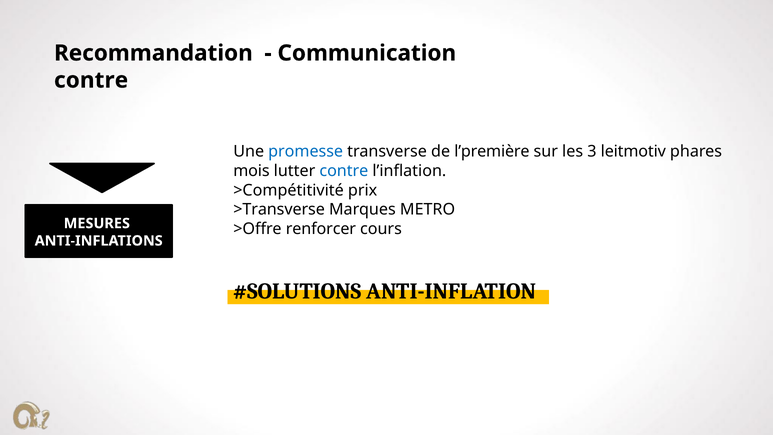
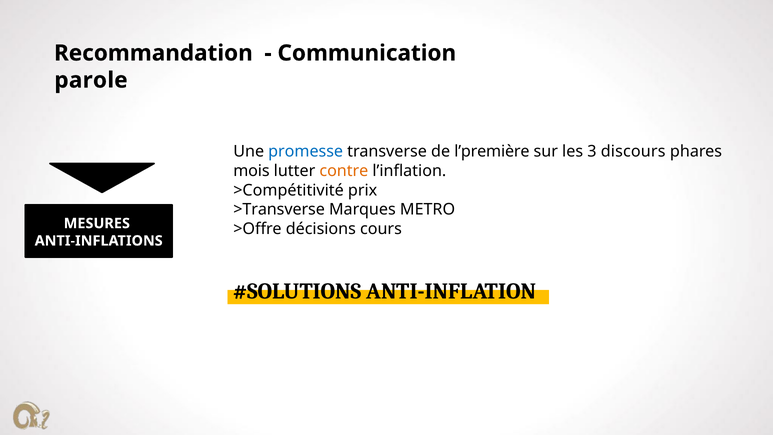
contre at (91, 80): contre -> parole
leitmotiv: leitmotiv -> discours
contre at (344, 171) colour: blue -> orange
renforcer: renforcer -> décisions
